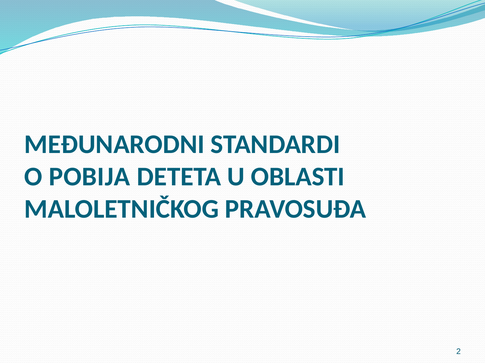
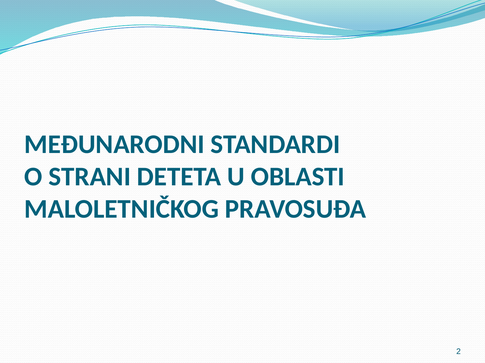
POBIJA: POBIJA -> STRANI
